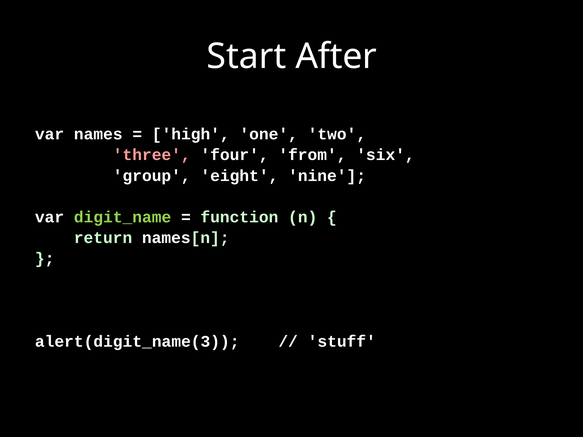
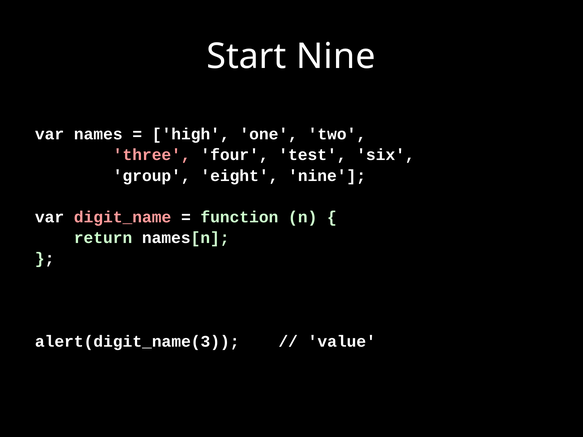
Start After: After -> Nine
from: from -> test
digit_name colour: light green -> pink
stuff: stuff -> value
